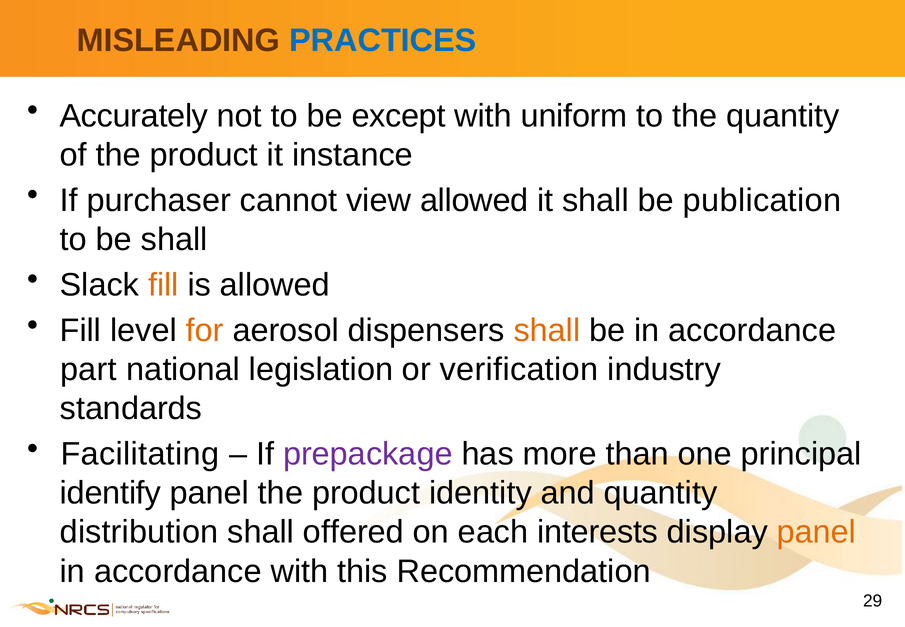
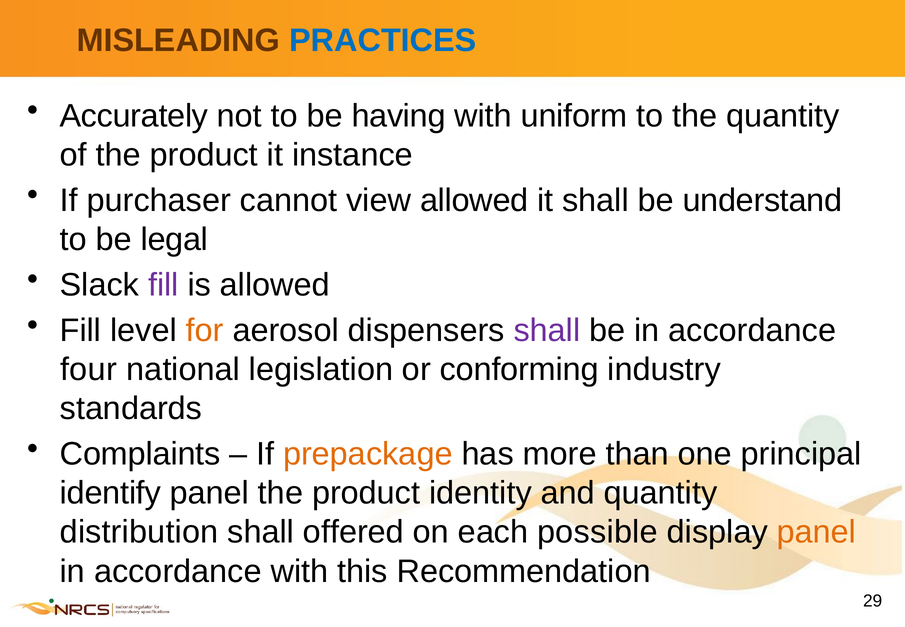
except: except -> having
publication: publication -> understand
be shall: shall -> legal
fill at (163, 285) colour: orange -> purple
shall at (547, 330) colour: orange -> purple
part: part -> four
verification: verification -> conforming
Facilitating: Facilitating -> Complaints
prepackage colour: purple -> orange
interests: interests -> possible
